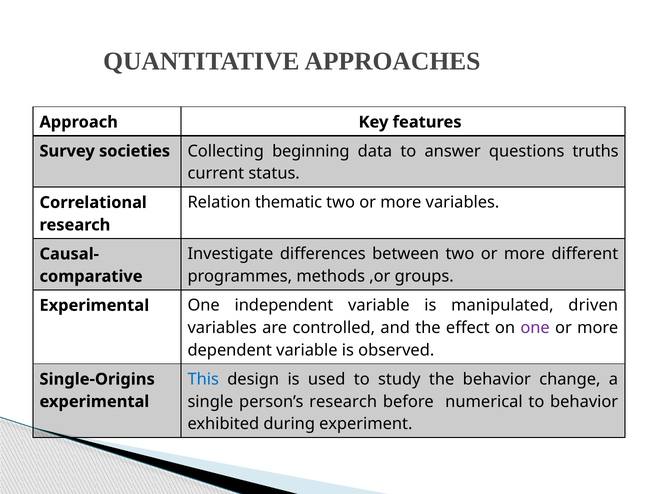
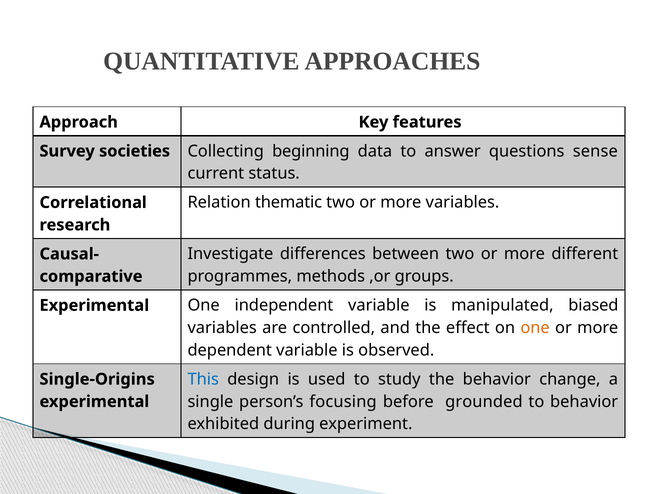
truths: truths -> sense
driven: driven -> biased
one at (535, 327) colour: purple -> orange
person’s research: research -> focusing
numerical: numerical -> grounded
